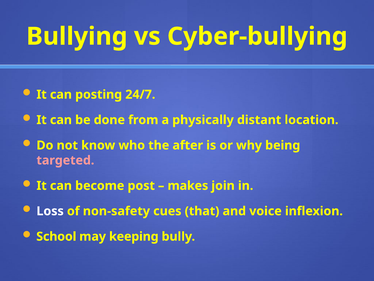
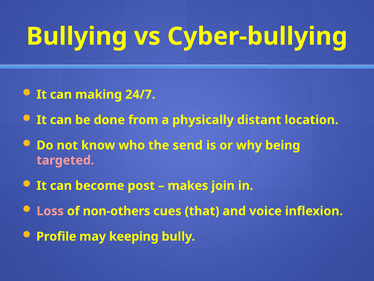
posting: posting -> making
after: after -> send
Loss colour: white -> pink
non-safety: non-safety -> non-others
School: School -> Profile
